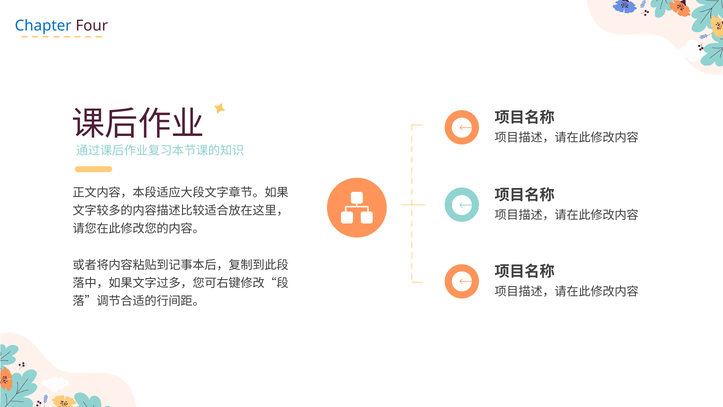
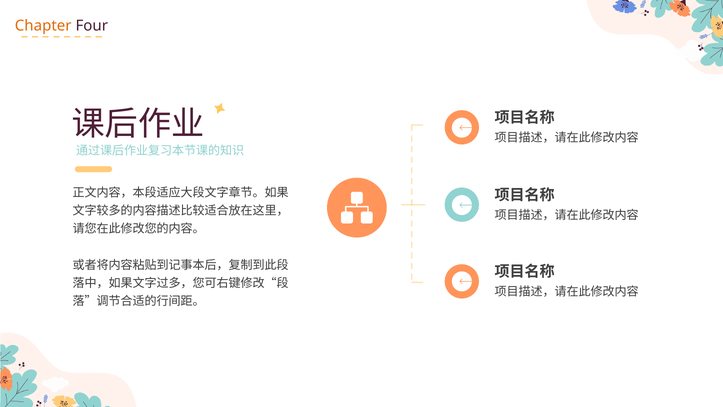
Chapter colour: blue -> orange
